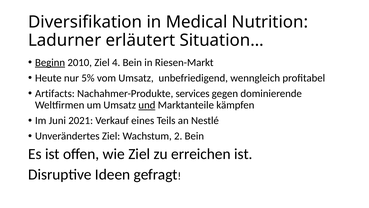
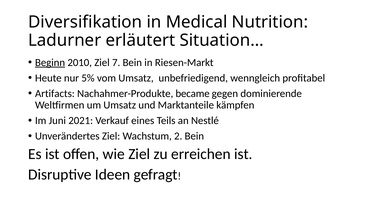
4: 4 -> 7
services: services -> became
und underline: present -> none
